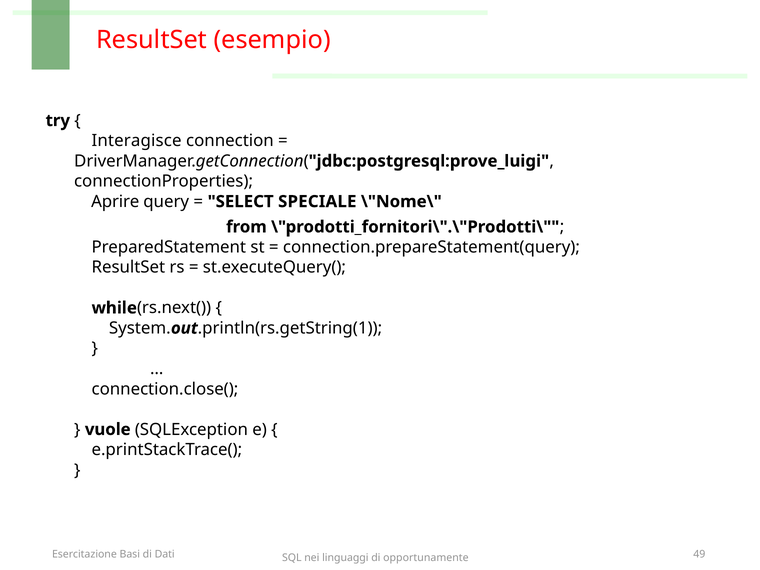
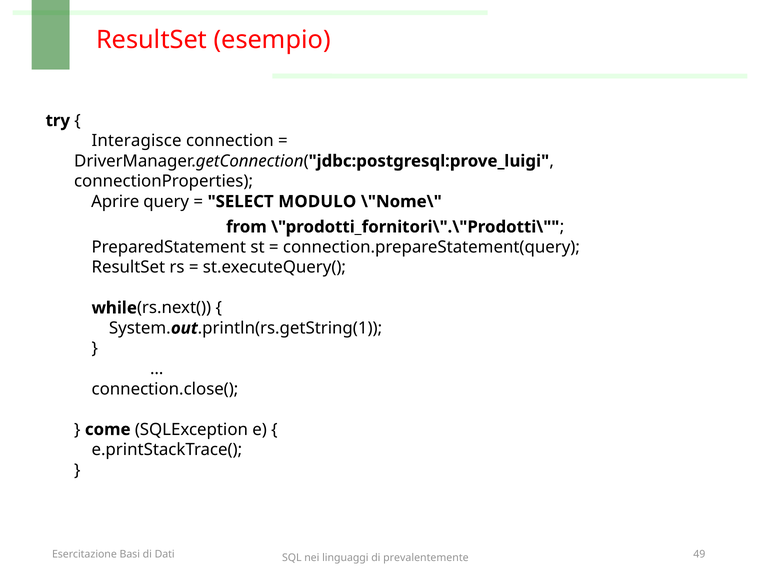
SPECIALE: SPECIALE -> MODULO
vuole: vuole -> come
opportunamente: opportunamente -> prevalentemente
